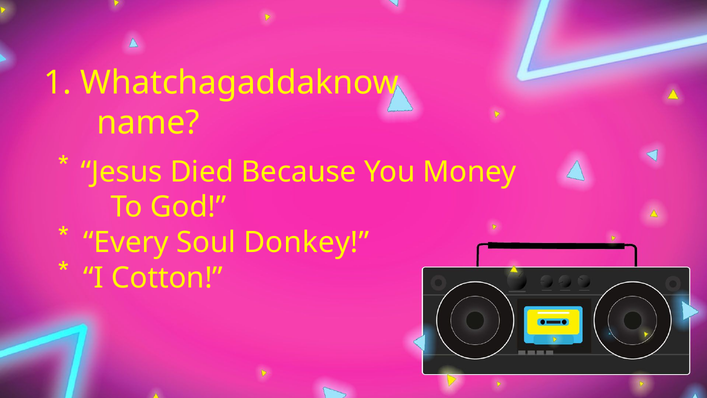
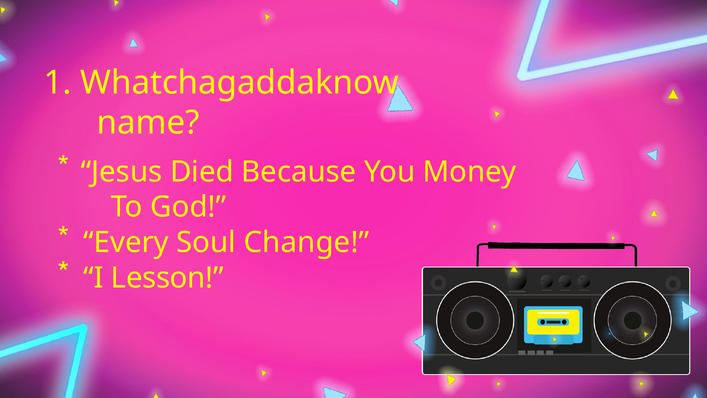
Donkey: Donkey -> Change
Cotton: Cotton -> Lesson
